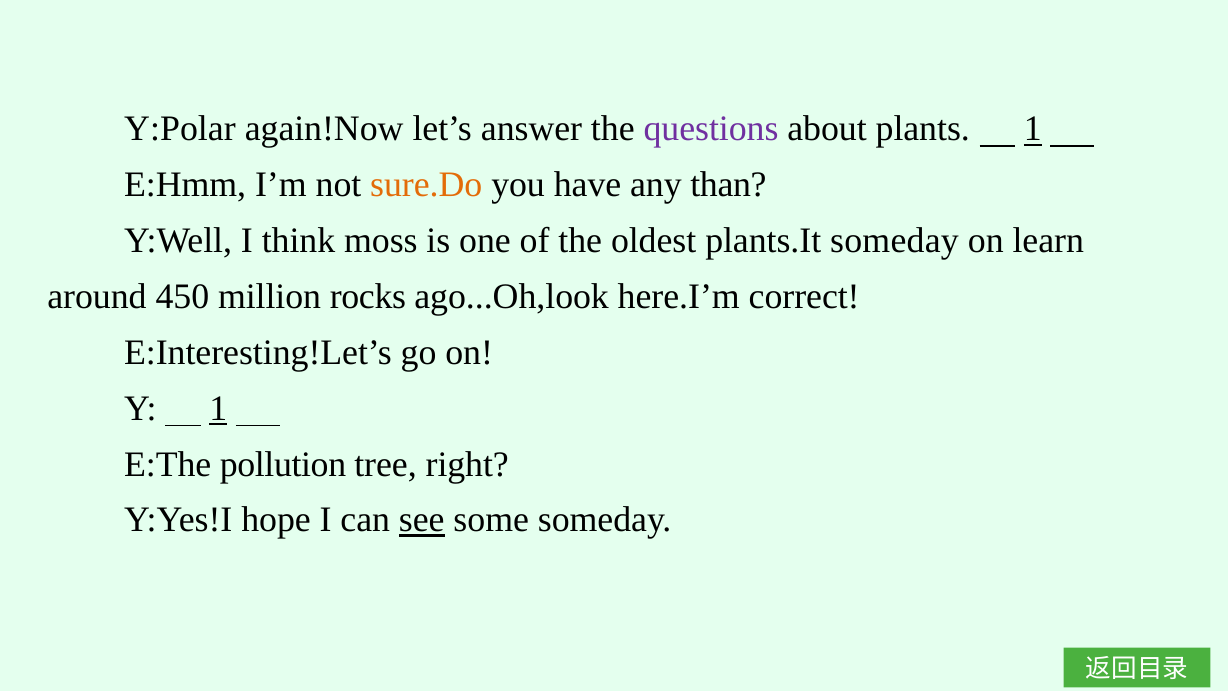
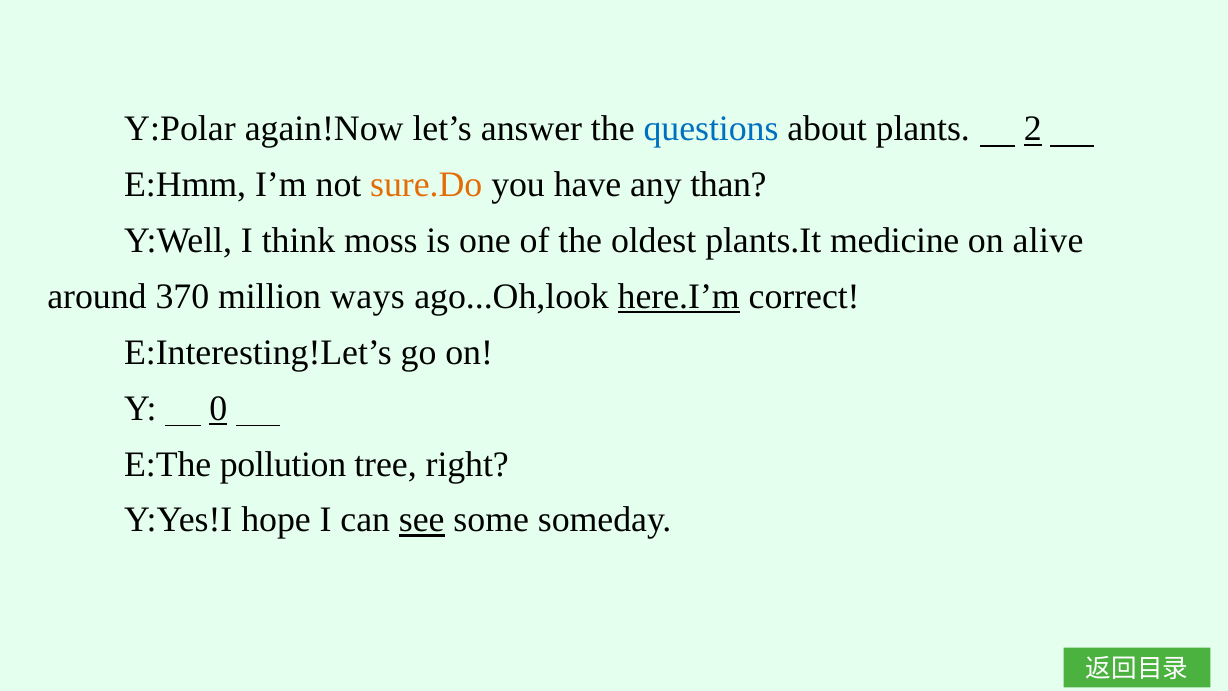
questions colour: purple -> blue
plants 1: 1 -> 2
plants.It someday: someday -> medicine
learn: learn -> alive
450: 450 -> 370
rocks: rocks -> ways
here.I’m underline: none -> present
Y 1: 1 -> 0
